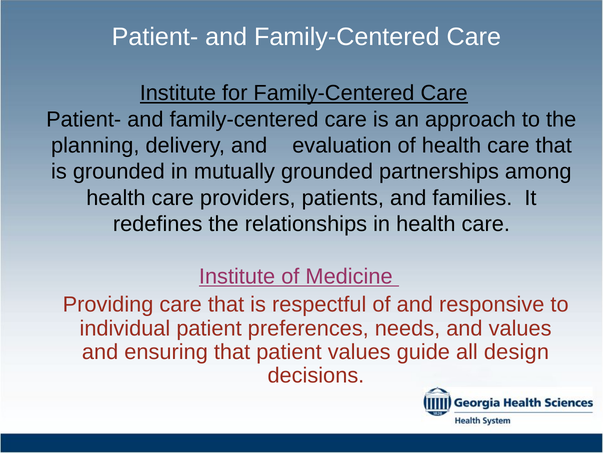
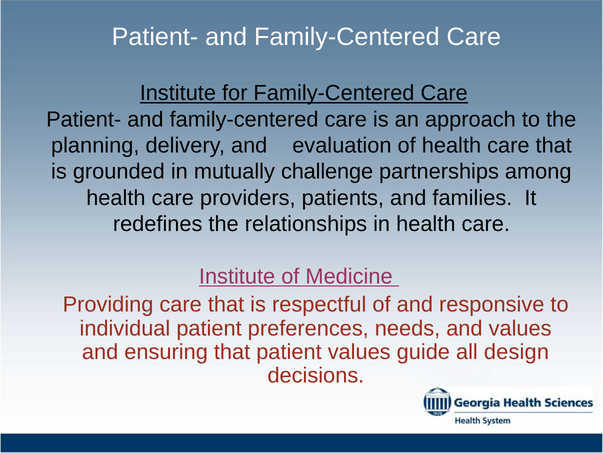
mutually grounded: grounded -> challenge
